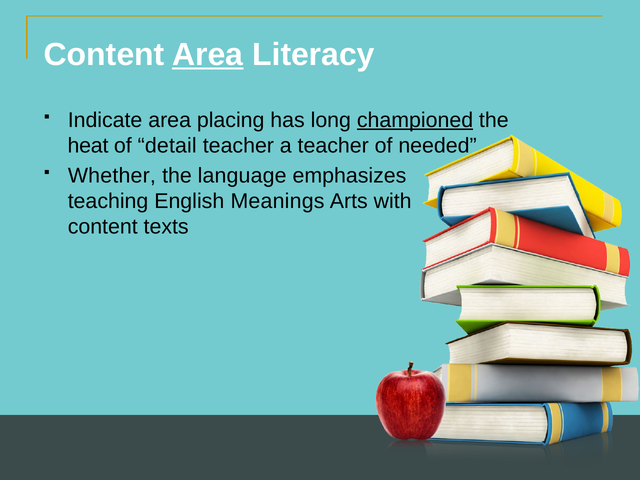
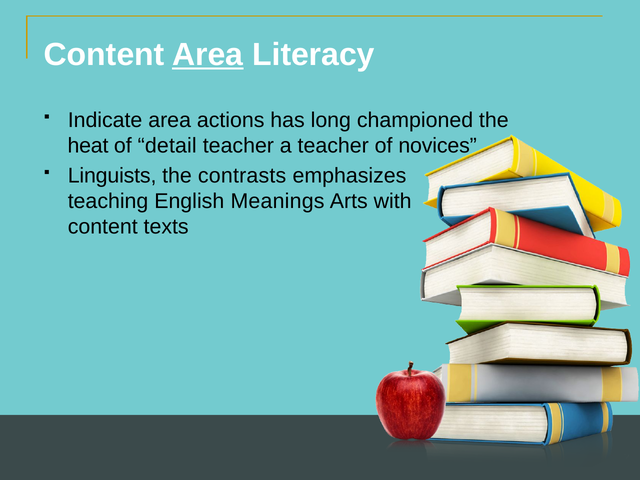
placing: placing -> actions
championed underline: present -> none
needed: needed -> novices
Whether: Whether -> Linguists
language: language -> contrasts
